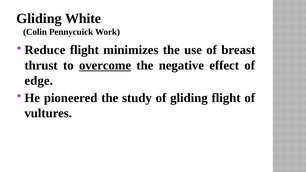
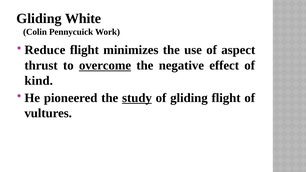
breast: breast -> aspect
edge: edge -> kind
study underline: none -> present
